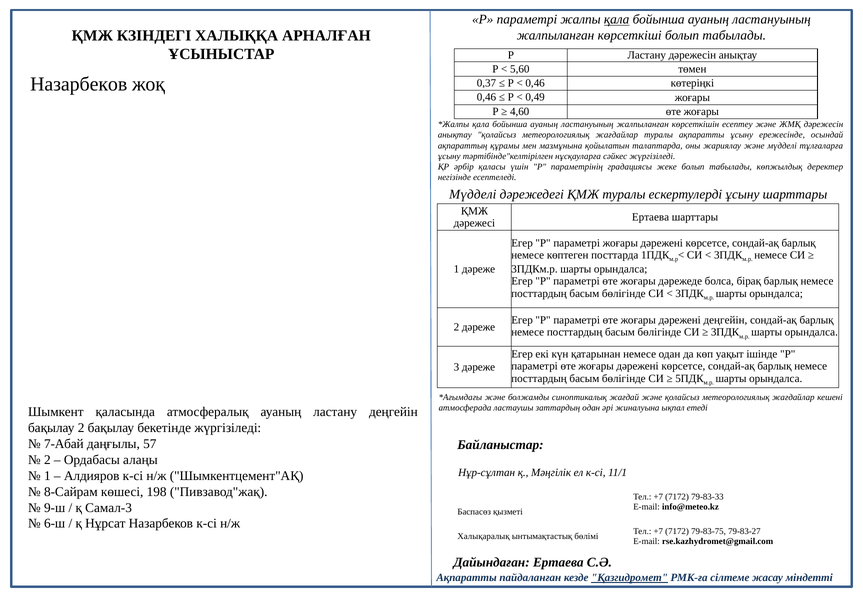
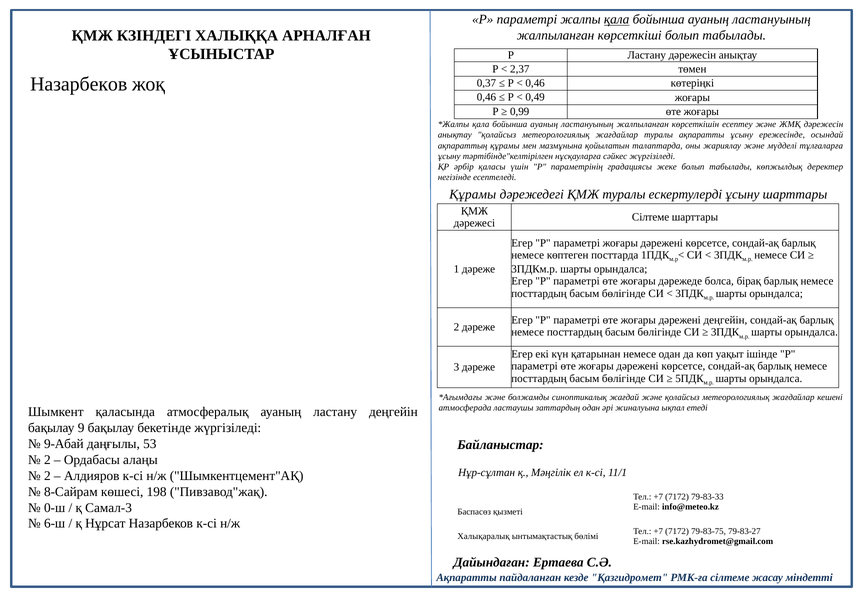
5,60: 5,60 -> 2,37
4,60: 4,60 -> 0,99
Мүдделі at (473, 195): Мүдделі -> Құрамы
Ертаева at (651, 217): Ертаева -> Сілтеме
бақылау 2: 2 -> 9
7-Абай: 7-Абай -> 9-Абай
57: 57 -> 53
1 at (47, 476): 1 -> 2
9-ш: 9-ш -> 0-ш
Қазгидромет underline: present -> none
